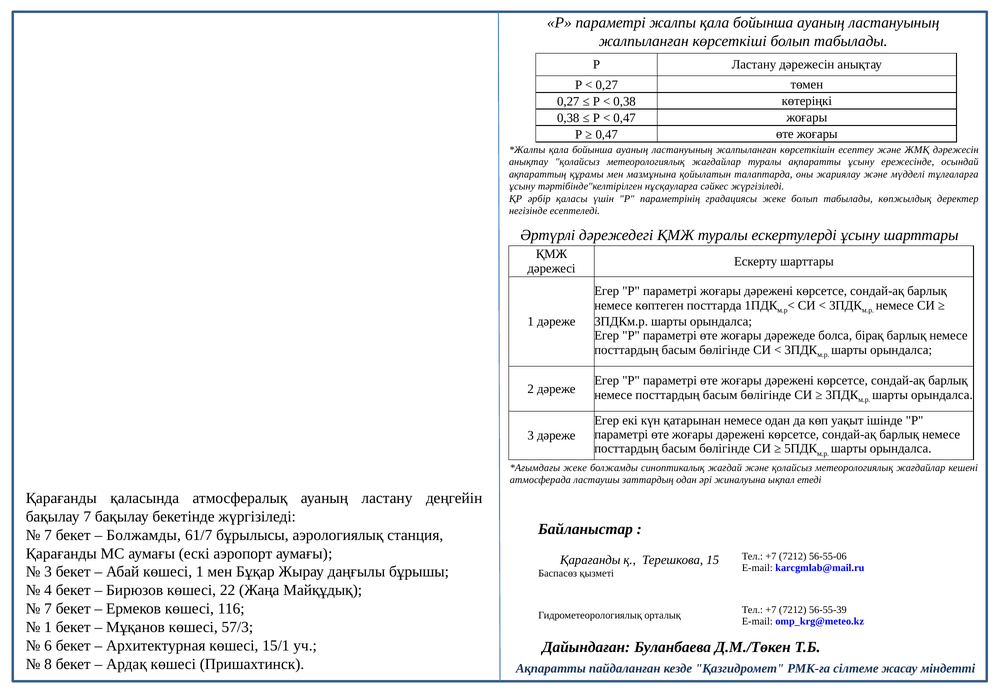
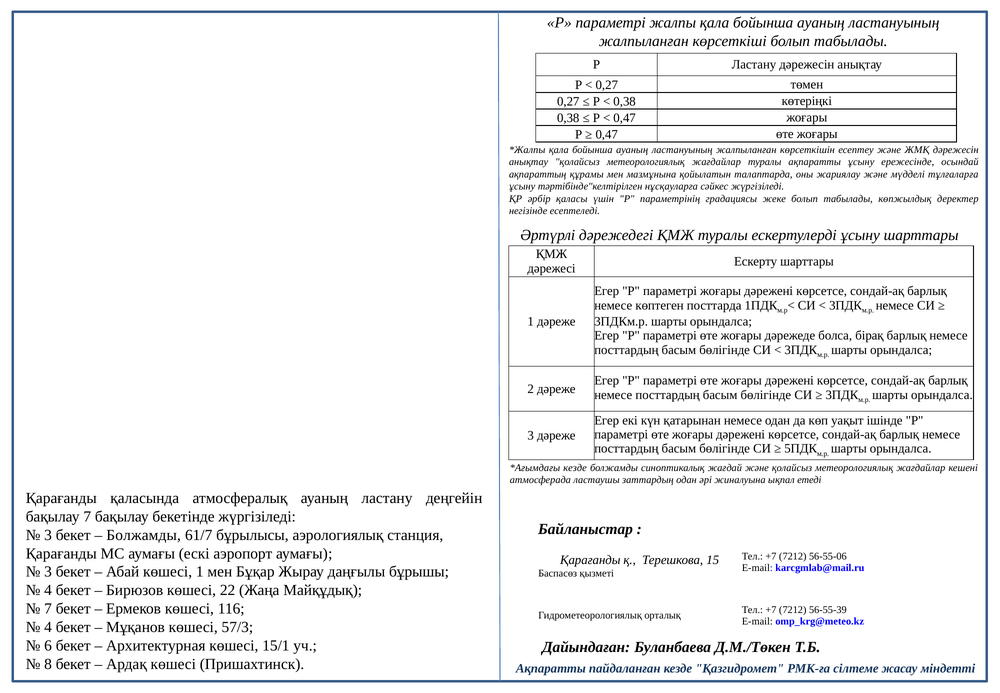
жеке at (575, 467): жеке -> кезде
7 at (48, 534): 7 -> 3
1 at (48, 627): 1 -> 4
